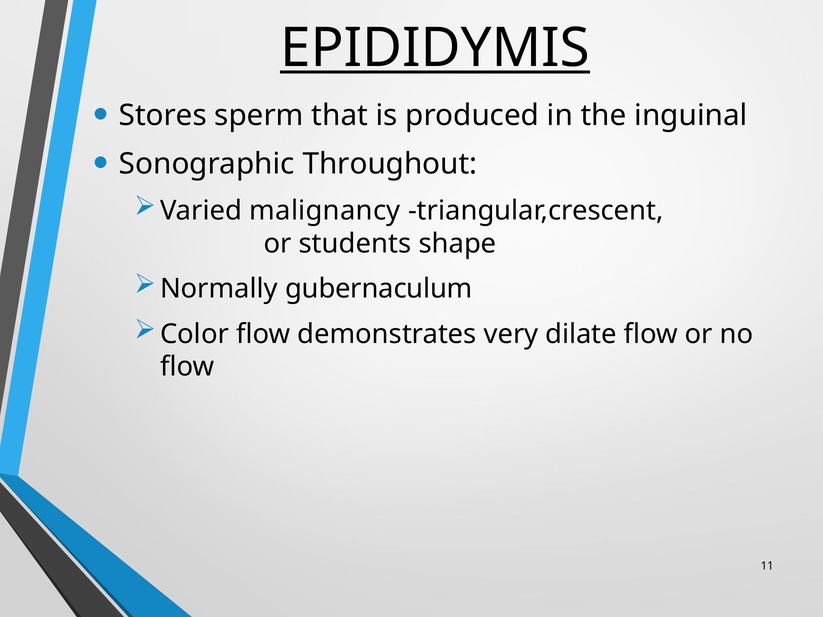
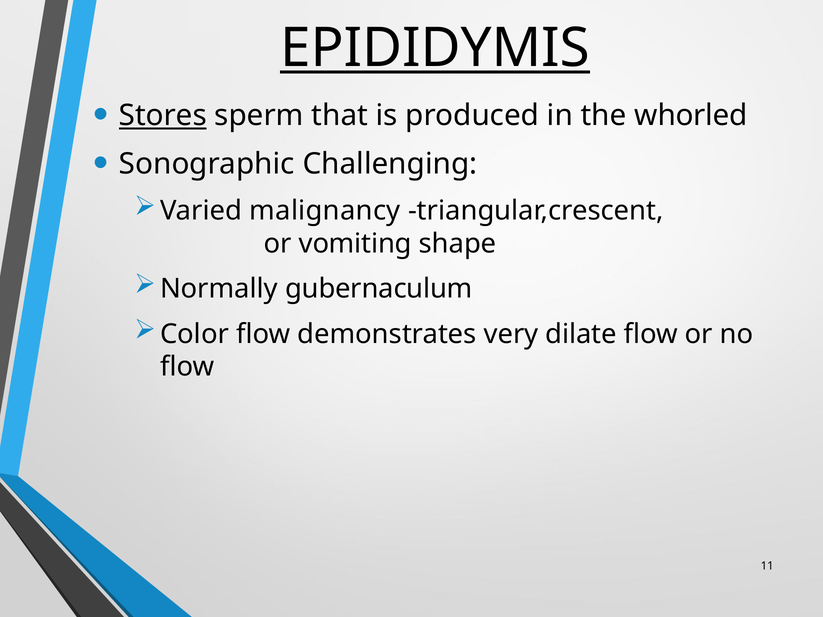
Stores underline: none -> present
inguinal: inguinal -> whorled
Throughout: Throughout -> Challenging
students: students -> vomiting
